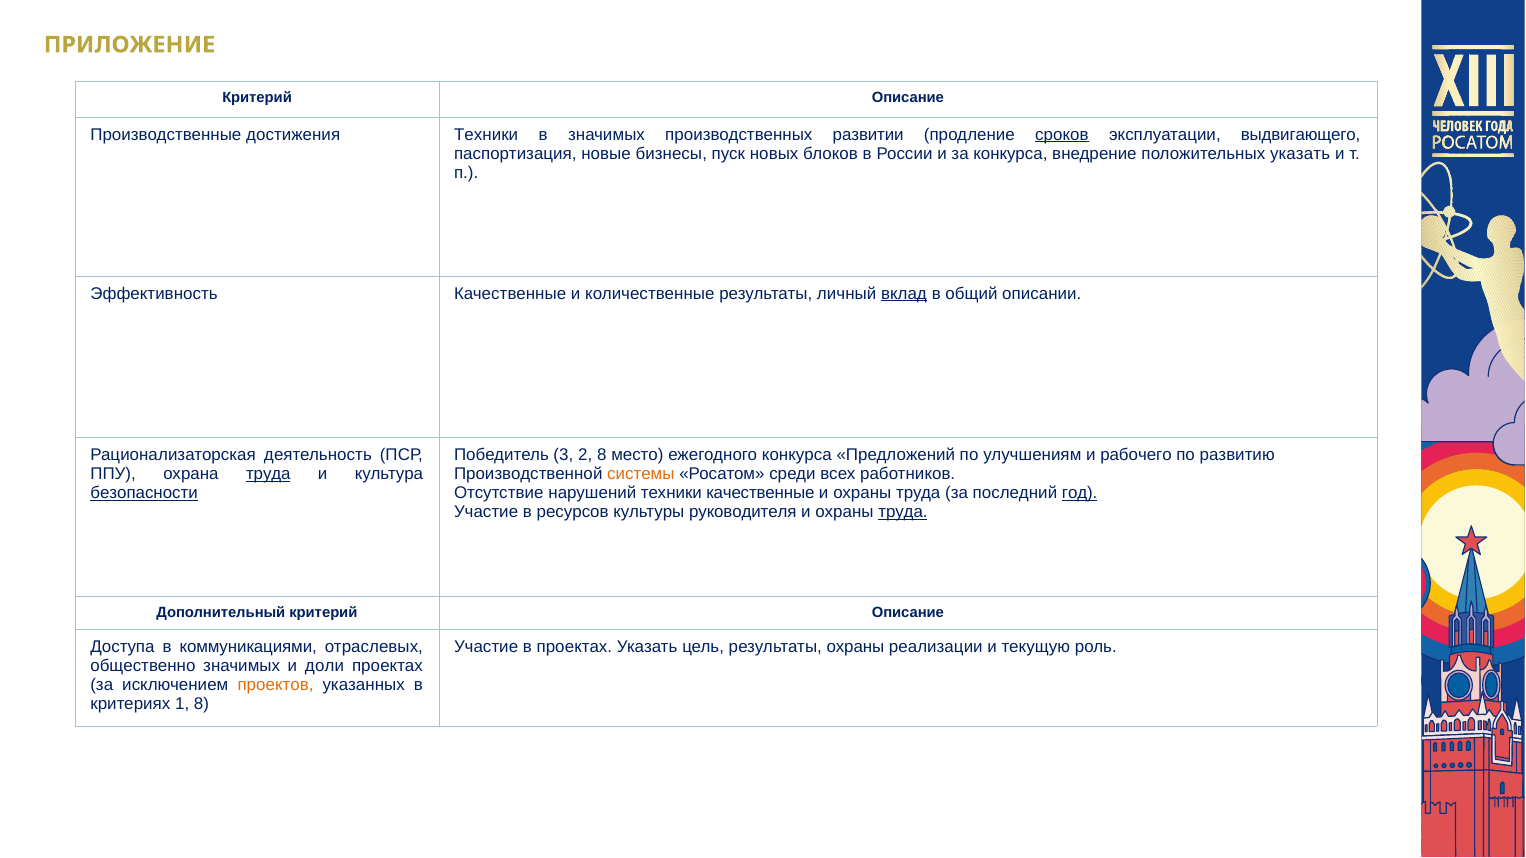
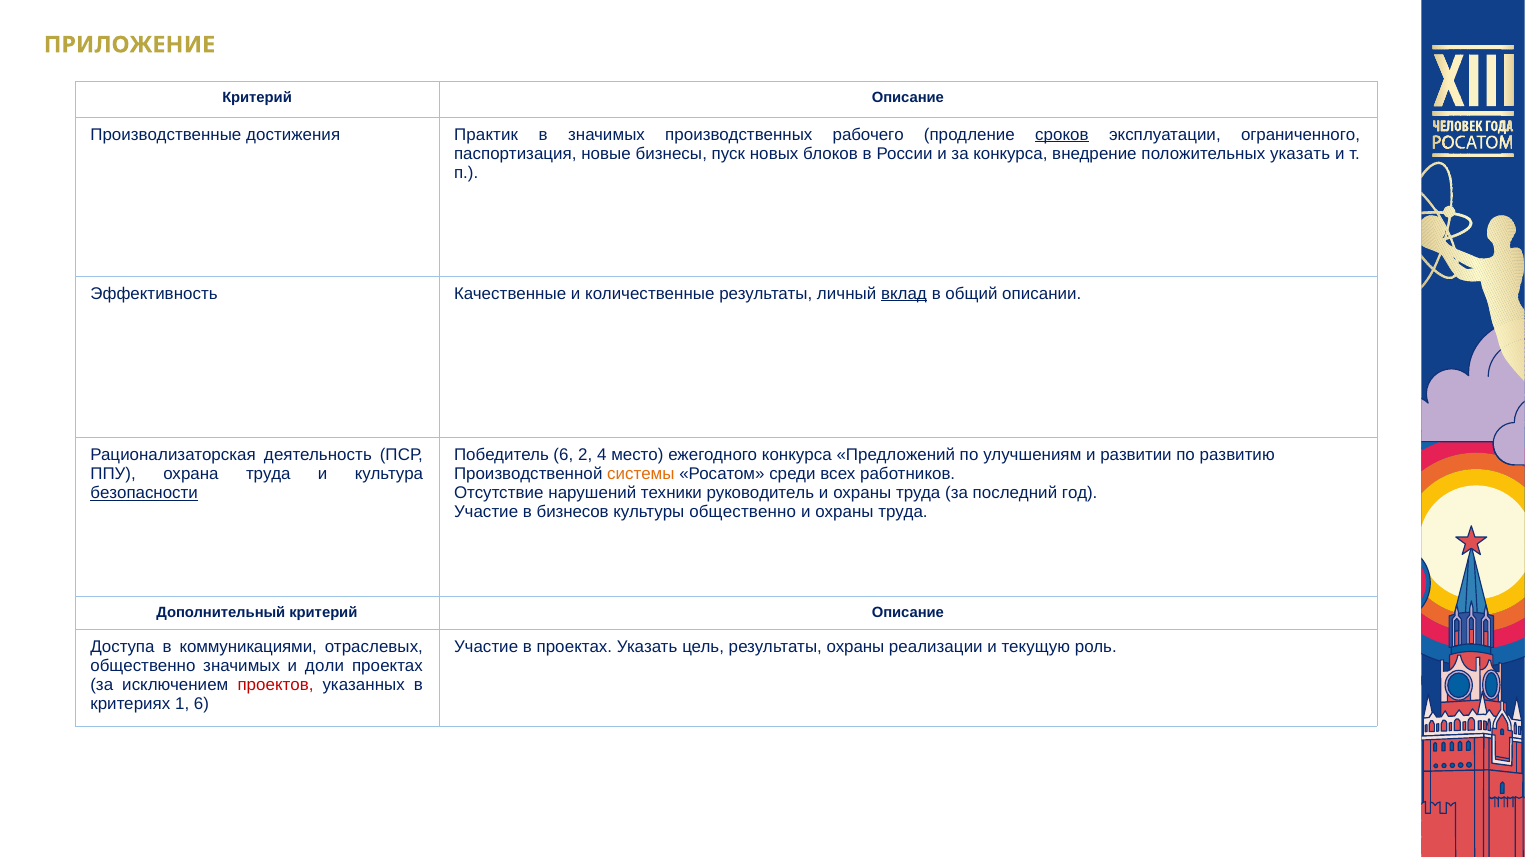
достижения Техники: Техники -> Практик
развитии: развитии -> рабочего
выдвигающего: выдвигающего -> ограниченного
Победитель 3: 3 -> 6
2 8: 8 -> 4
рабочего: рабочего -> развитии
труда at (268, 474) underline: present -> none
техники качественные: качественные -> руководитель
год underline: present -> none
ресурсов: ресурсов -> бизнесов
культуры руководителя: руководителя -> общественно
труда at (903, 512) underline: present -> none
проектов colour: orange -> red
1 8: 8 -> 6
